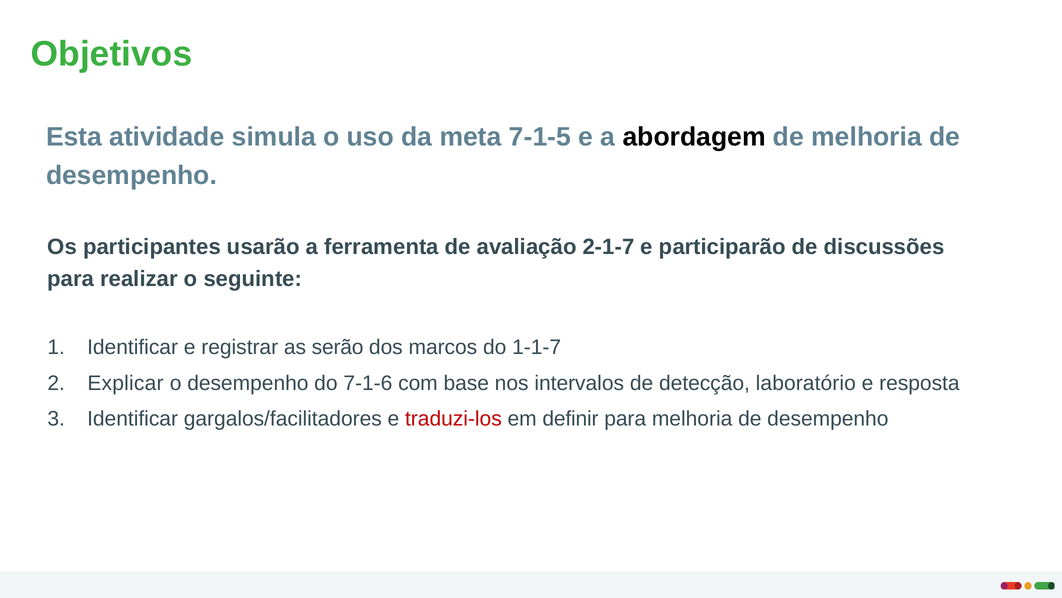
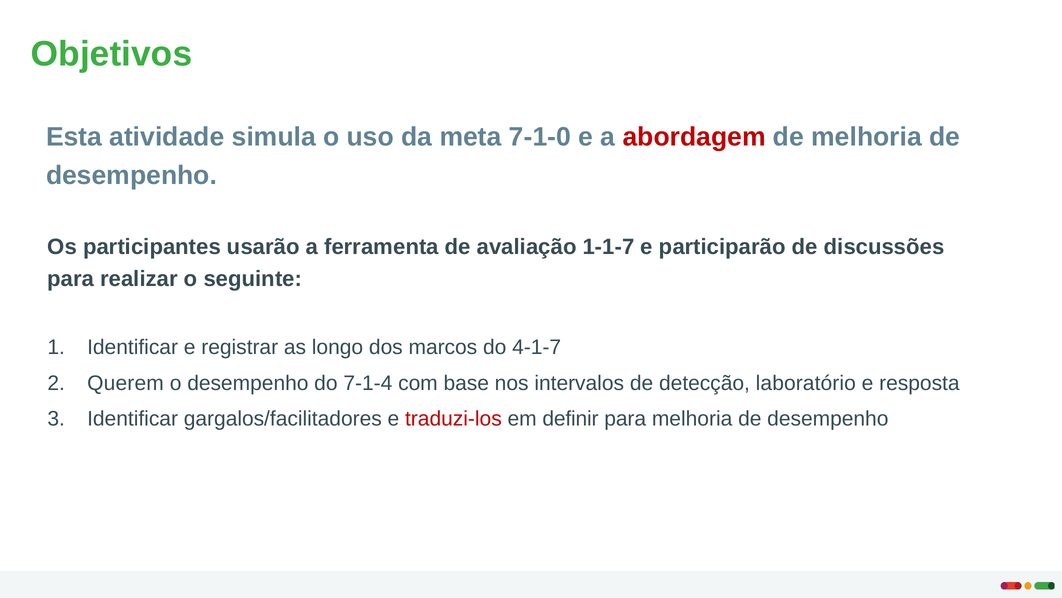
7-1-5: 7-1-5 -> 7-1-0
abordagem colour: black -> red
2-1-7: 2-1-7 -> 1-1-7
serão: serão -> longo
1-1-7: 1-1-7 -> 4-1-7
Explicar: Explicar -> Querem
7-1-6: 7-1-6 -> 7-1-4
